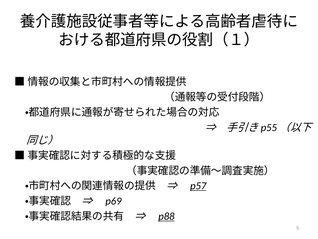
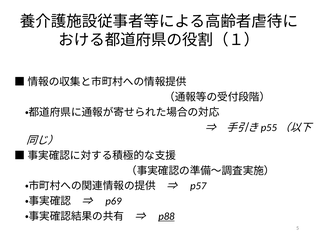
p57 underline: present -> none
